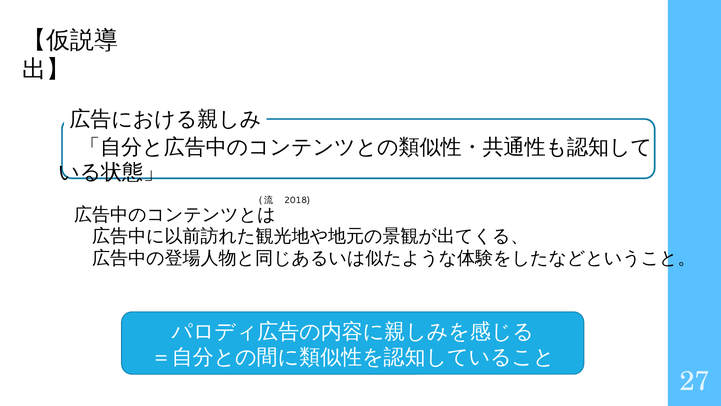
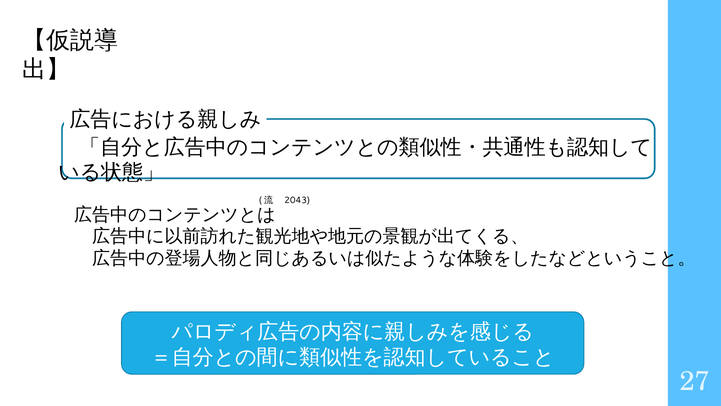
2018: 2018 -> 2043
